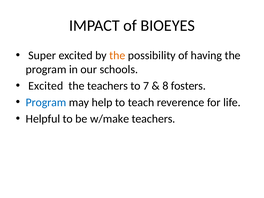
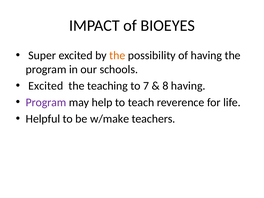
the teachers: teachers -> teaching
8 fosters: fosters -> having
Program at (46, 102) colour: blue -> purple
